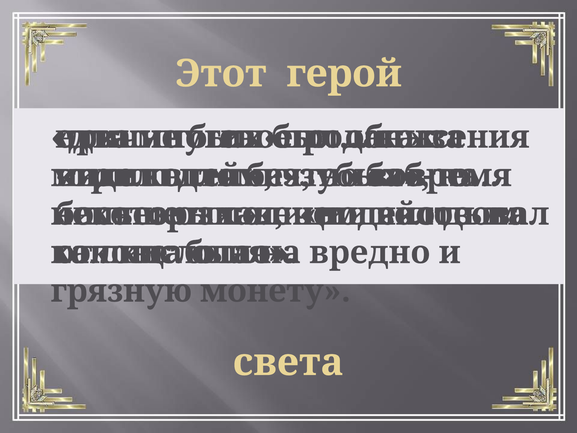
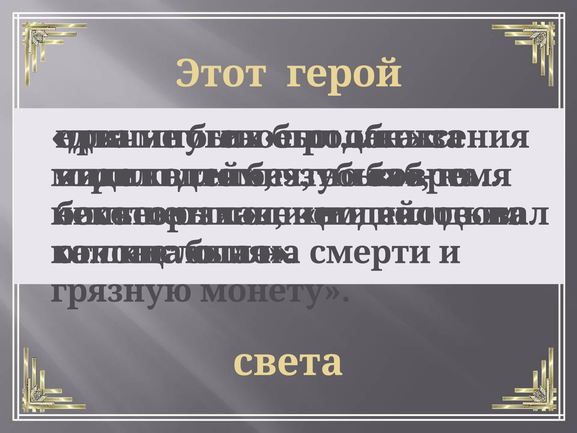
вредно: вредно -> смерти
